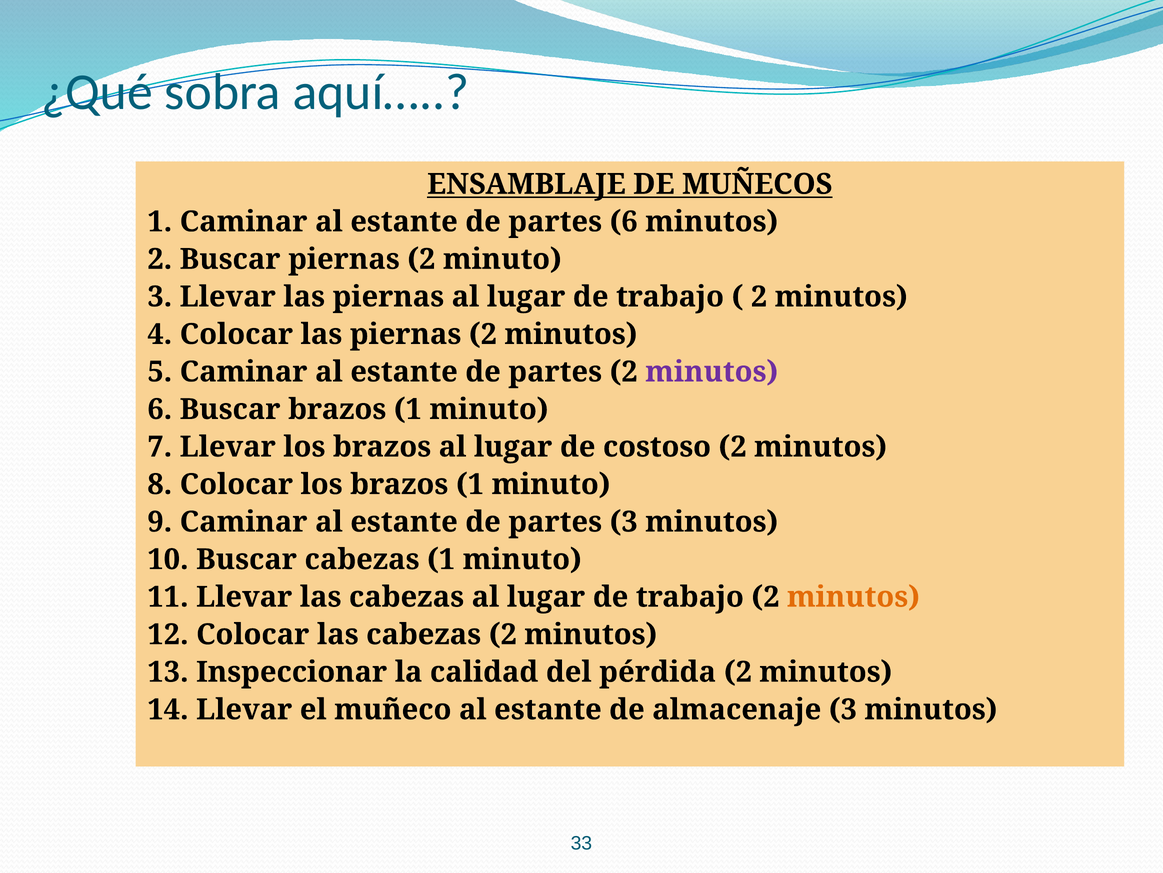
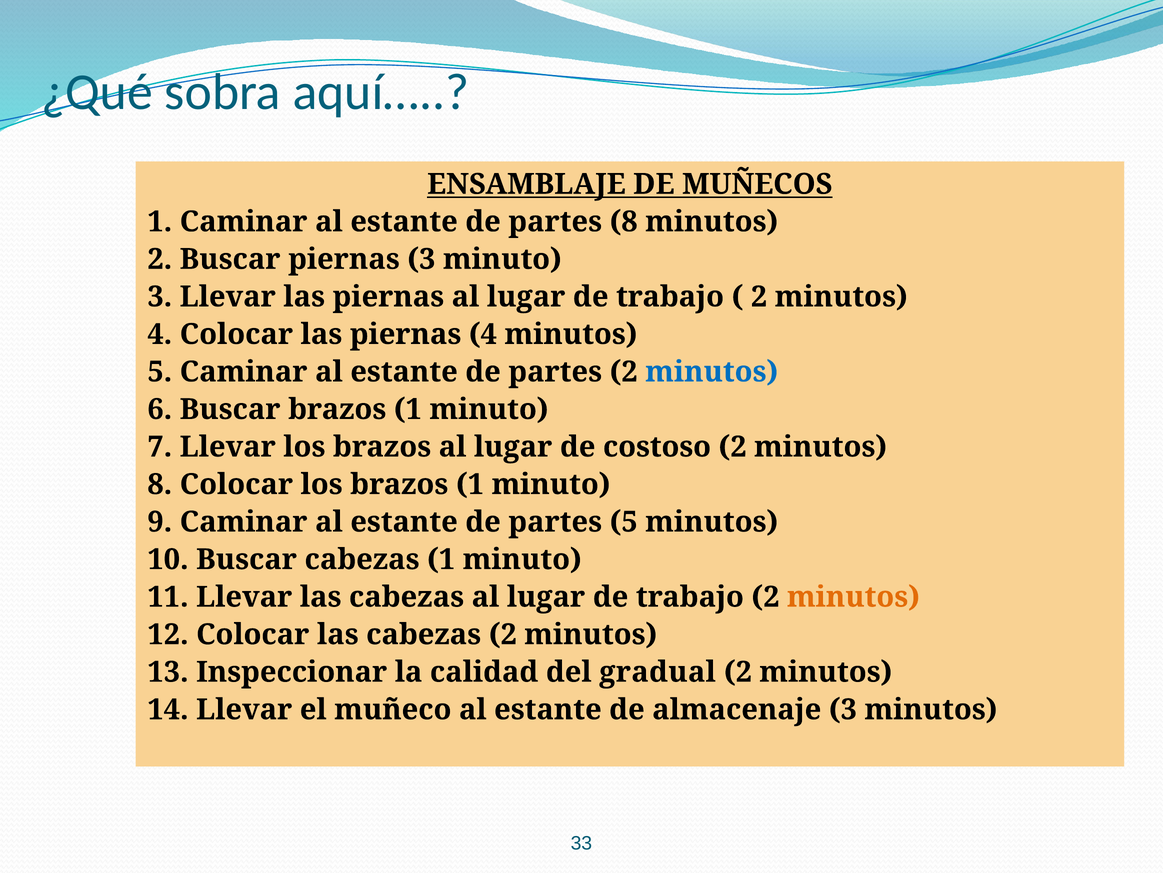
partes 6: 6 -> 8
Buscar piernas 2: 2 -> 3
las piernas 2: 2 -> 4
minutos at (712, 372) colour: purple -> blue
partes 3: 3 -> 5
pérdida: pérdida -> gradual
